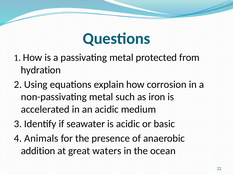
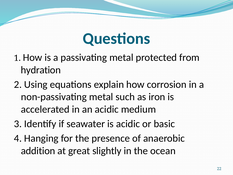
Animals: Animals -> Hanging
waters: waters -> slightly
